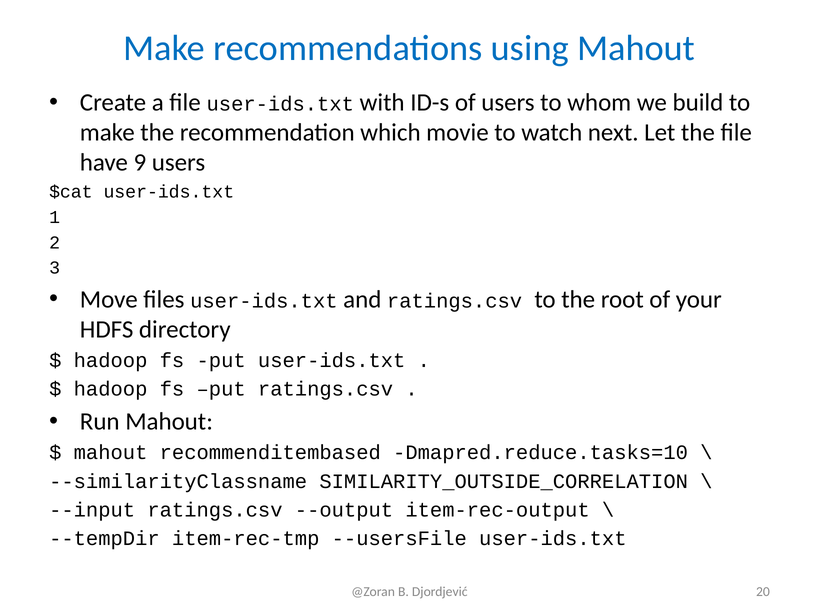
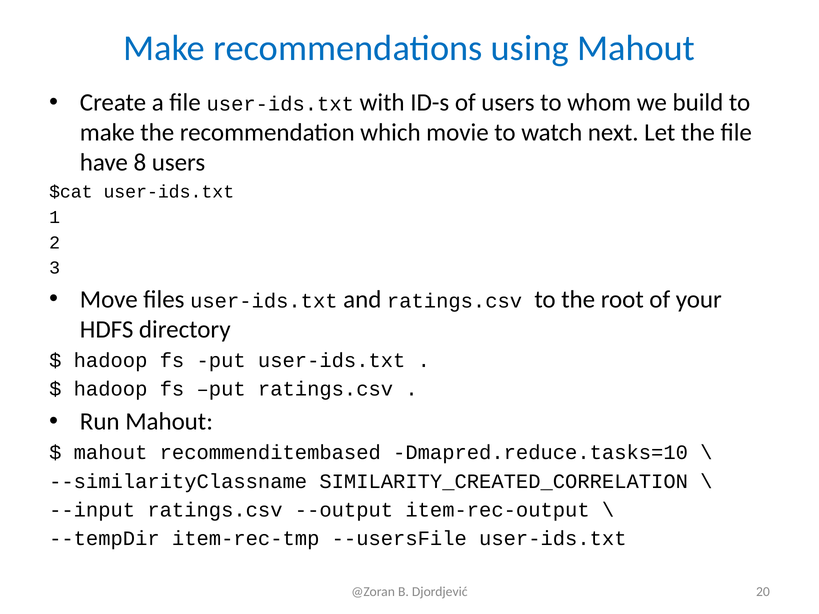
9: 9 -> 8
SIMILARITY_OUTSIDE_CORRELATION: SIMILARITY_OUTSIDE_CORRELATION -> SIMILARITY_CREATED_CORRELATION
